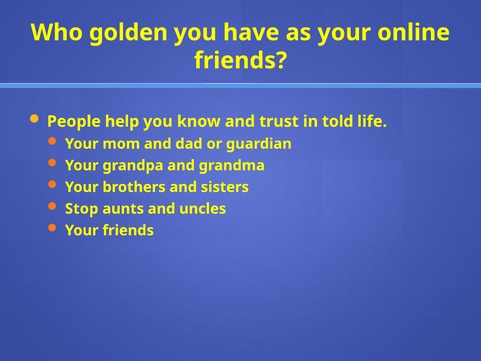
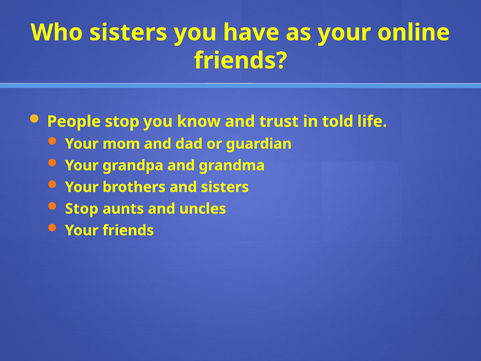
Who golden: golden -> sisters
People help: help -> stop
